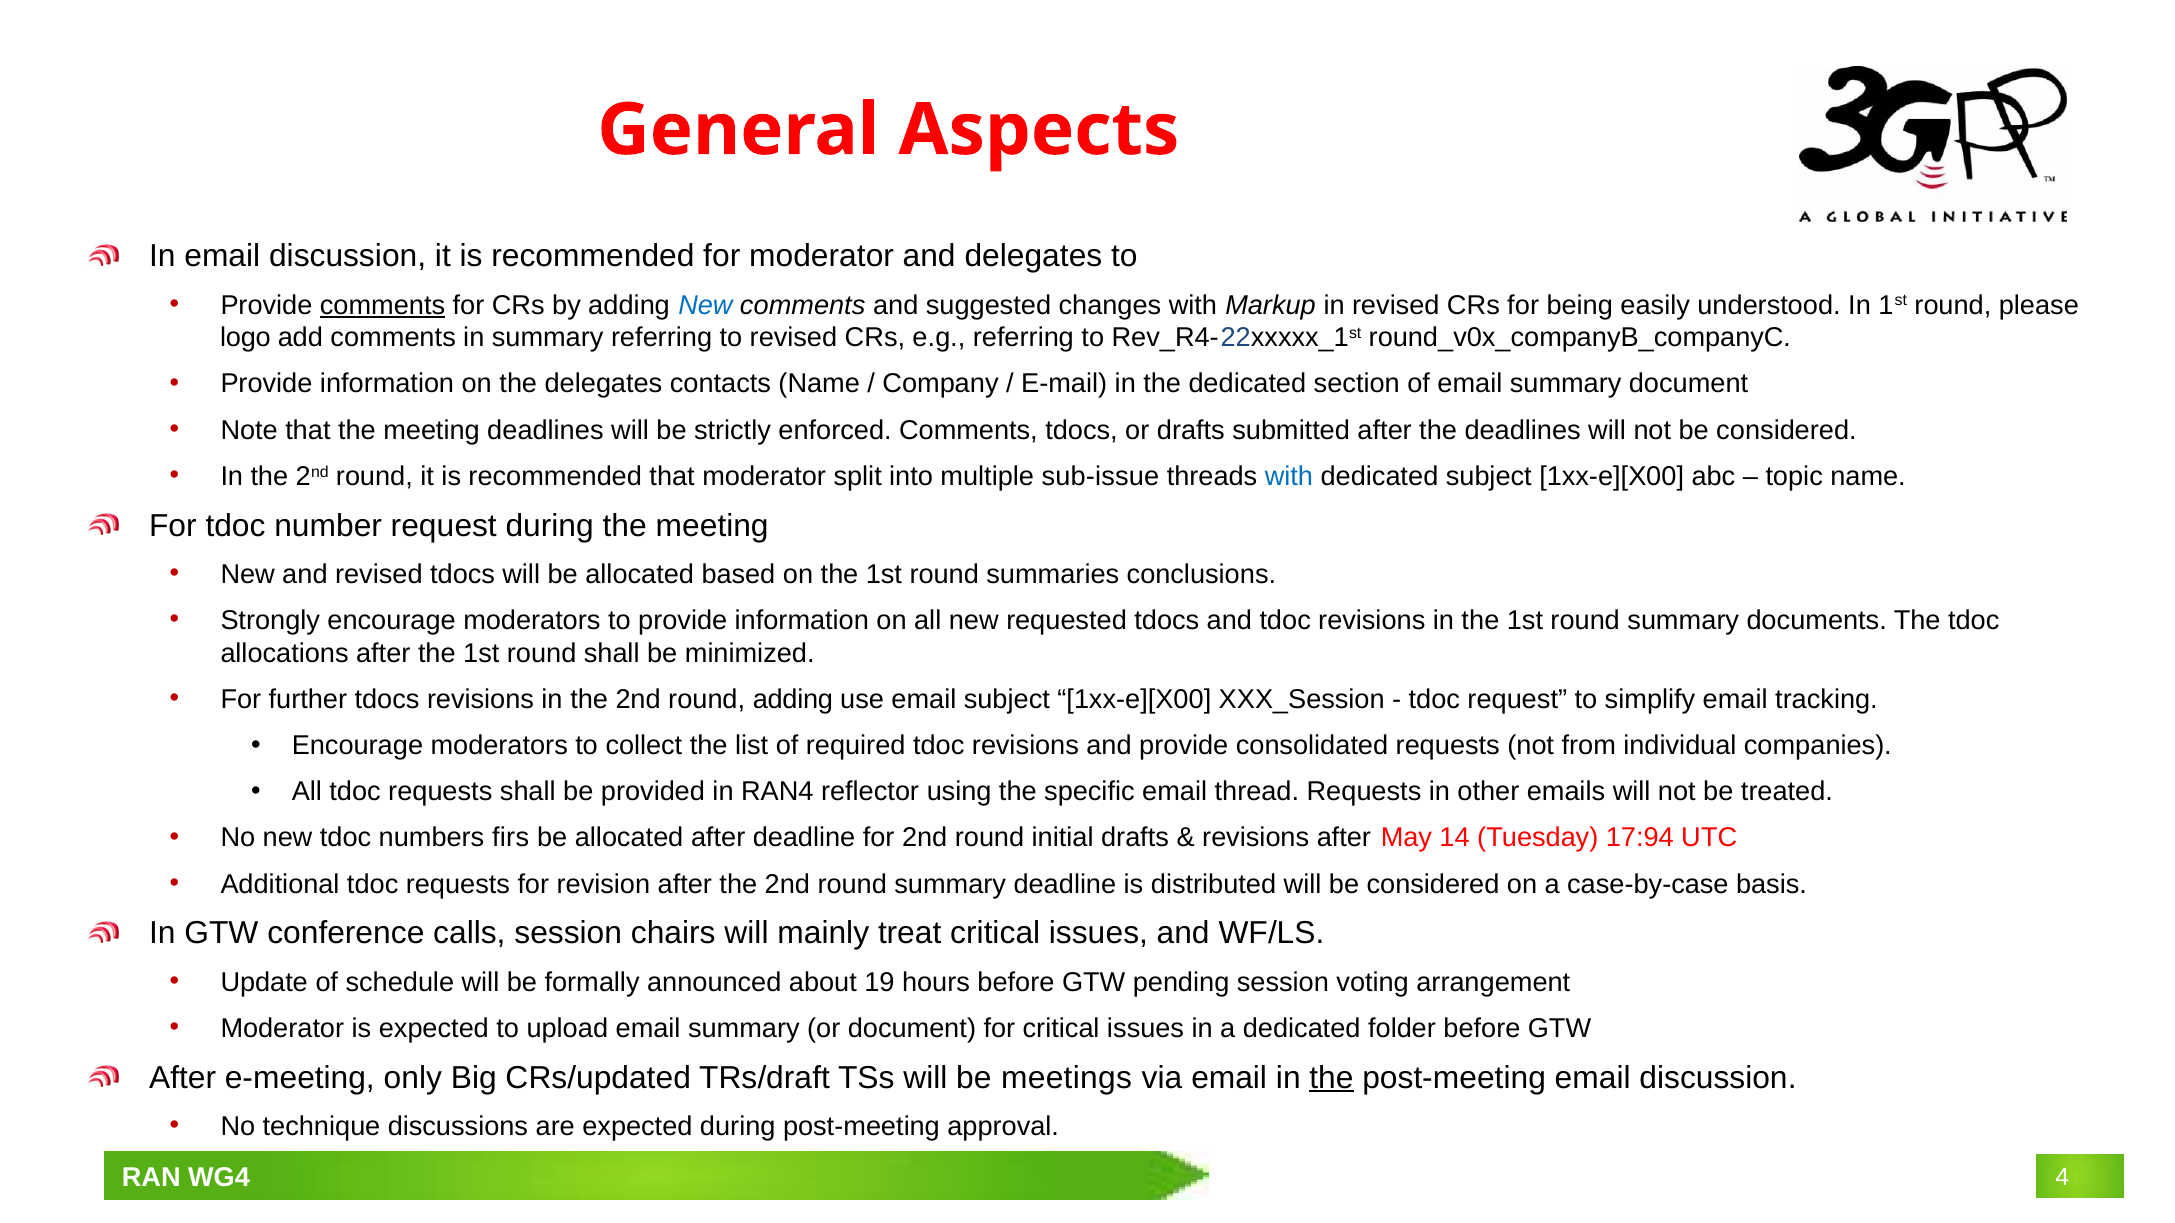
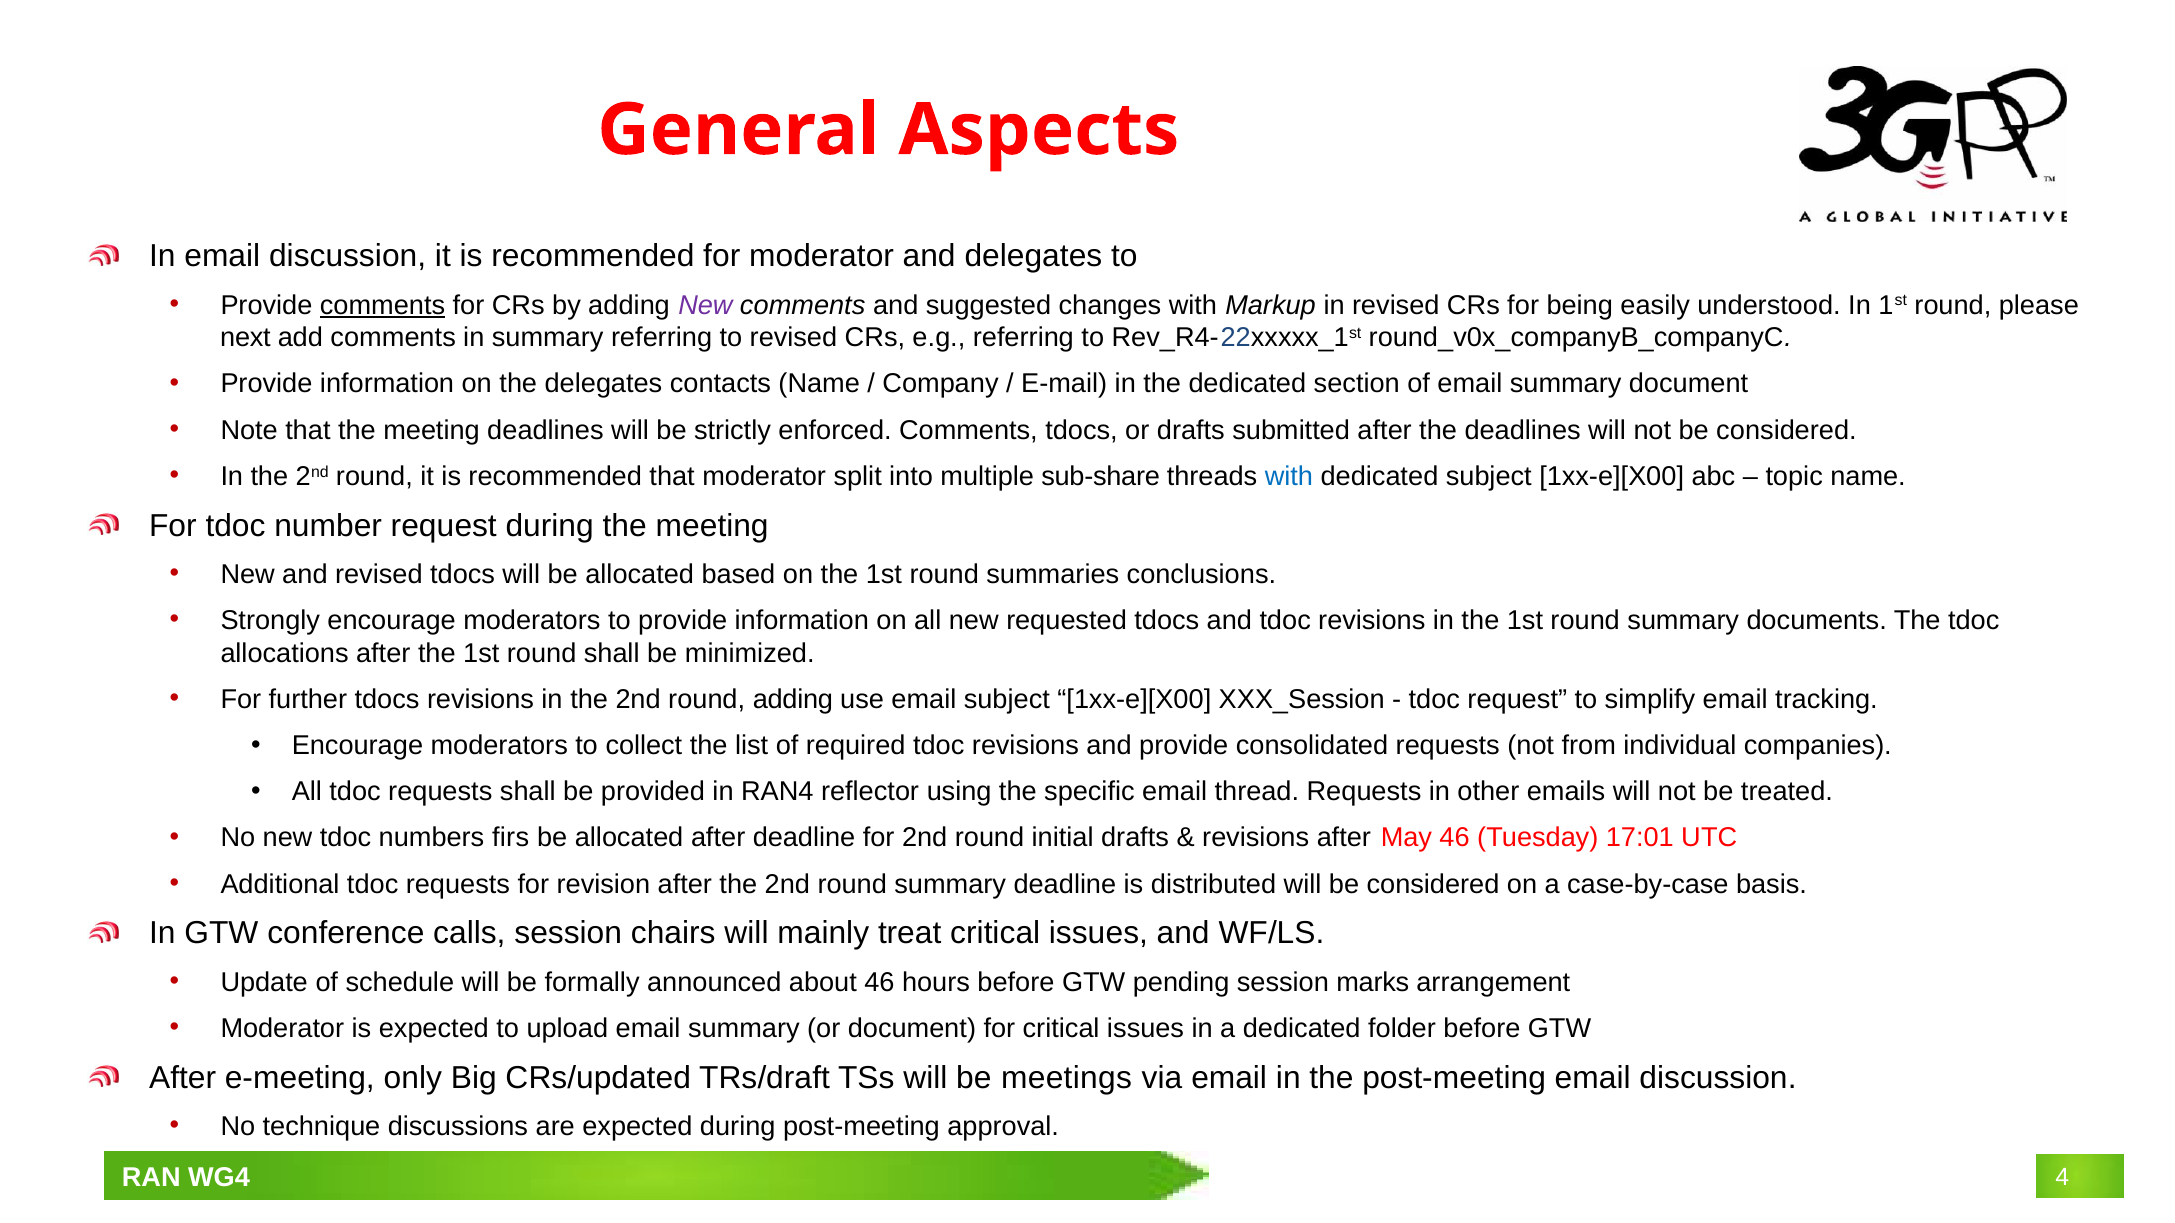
New at (705, 305) colour: blue -> purple
logo: logo -> next
sub-issue: sub-issue -> sub-share
May 14: 14 -> 46
17:94: 17:94 -> 17:01
about 19: 19 -> 46
voting: voting -> marks
the at (1331, 1078) underline: present -> none
